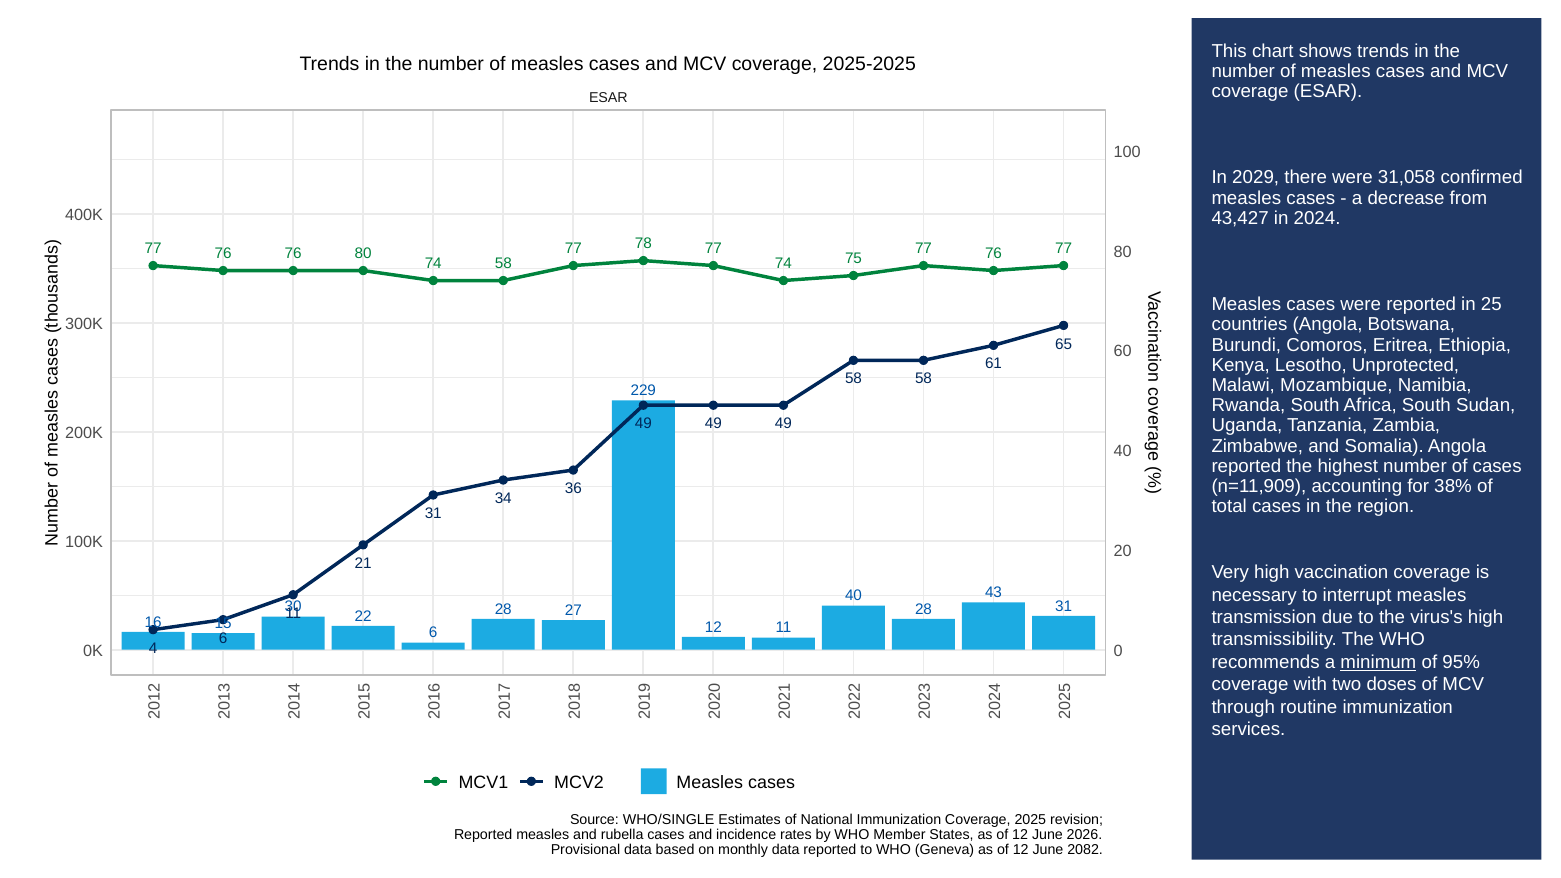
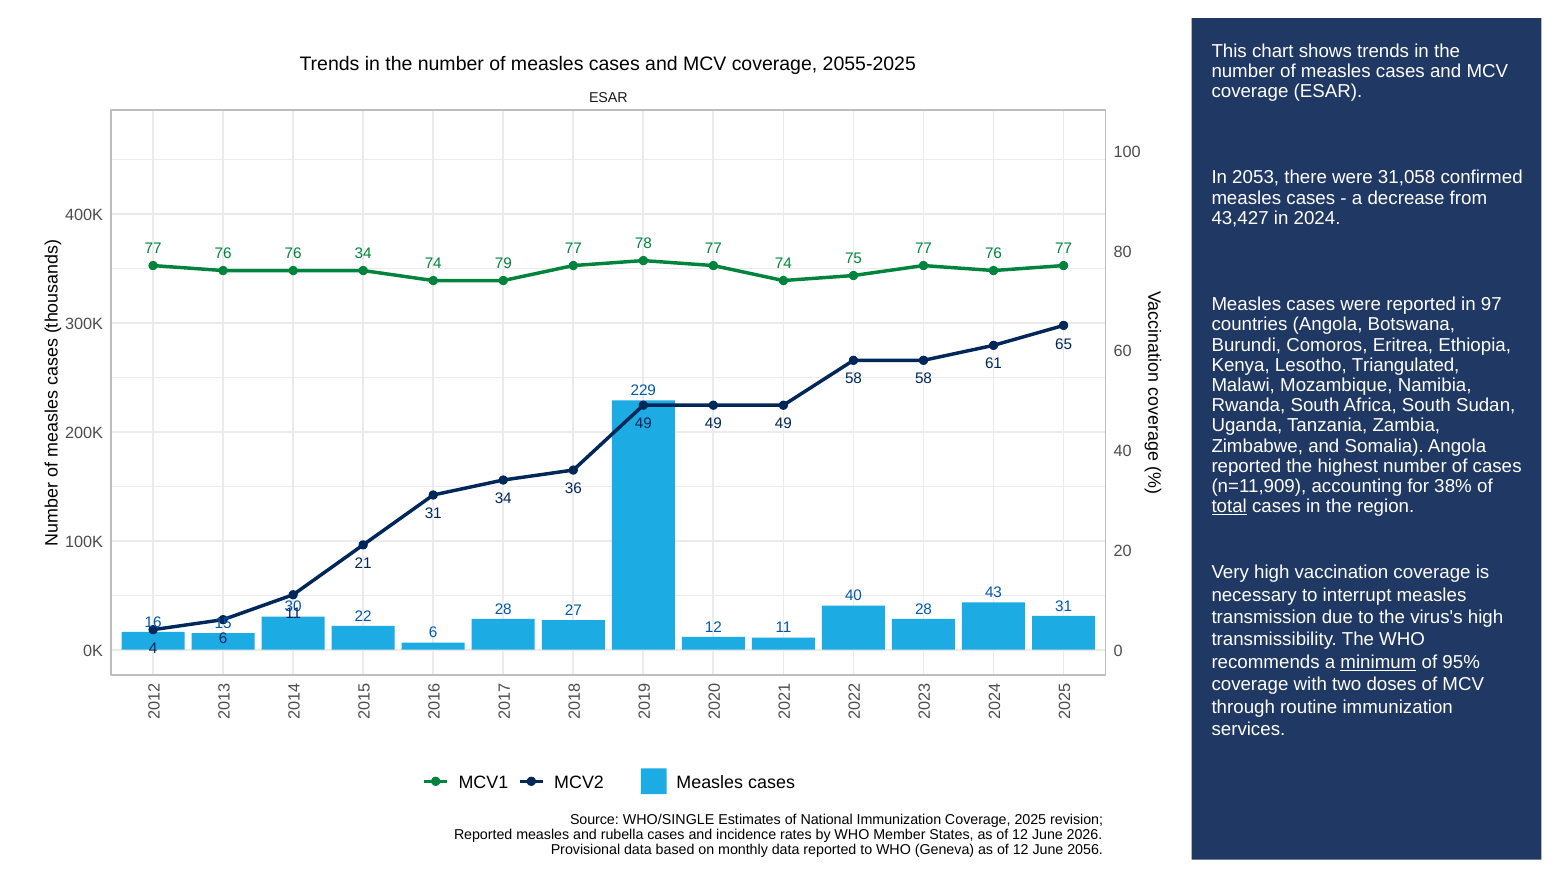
2025-2025: 2025-2025 -> 2055-2025
2029: 2029 -> 2053
76 80: 80 -> 34
74 58: 58 -> 79
25: 25 -> 97
Unprotected: Unprotected -> Triangulated
total underline: none -> present
2082: 2082 -> 2056
